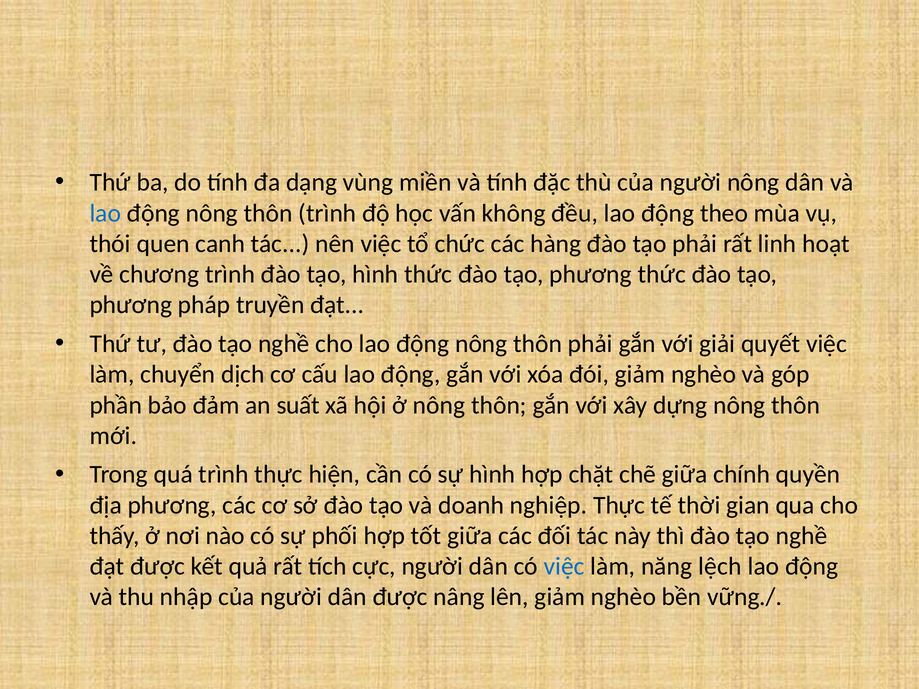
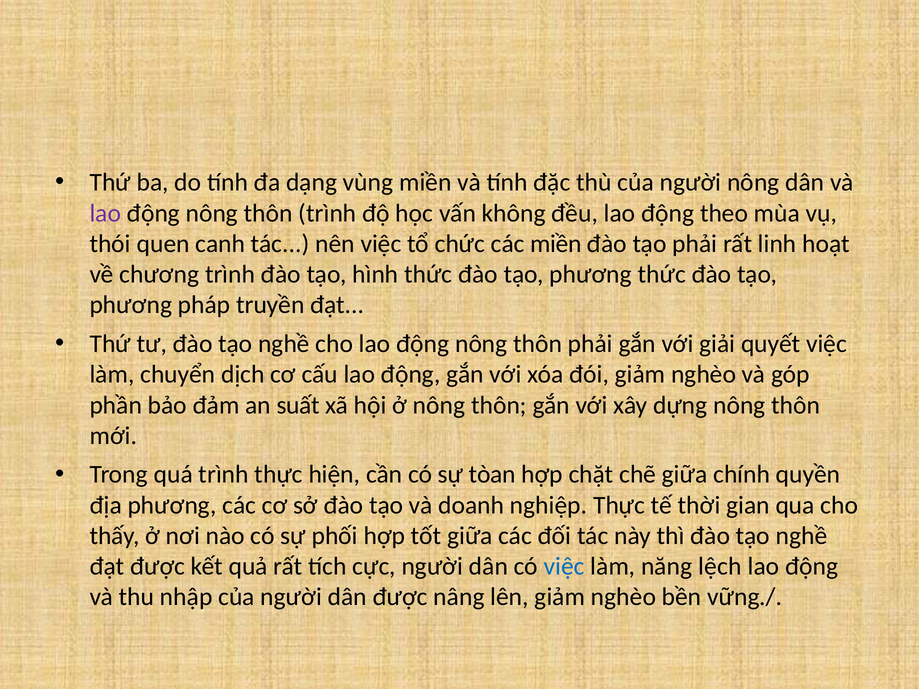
lao at (105, 213) colour: blue -> purple
các hàng: hàng -> miền
sự hình: hình -> tòan
